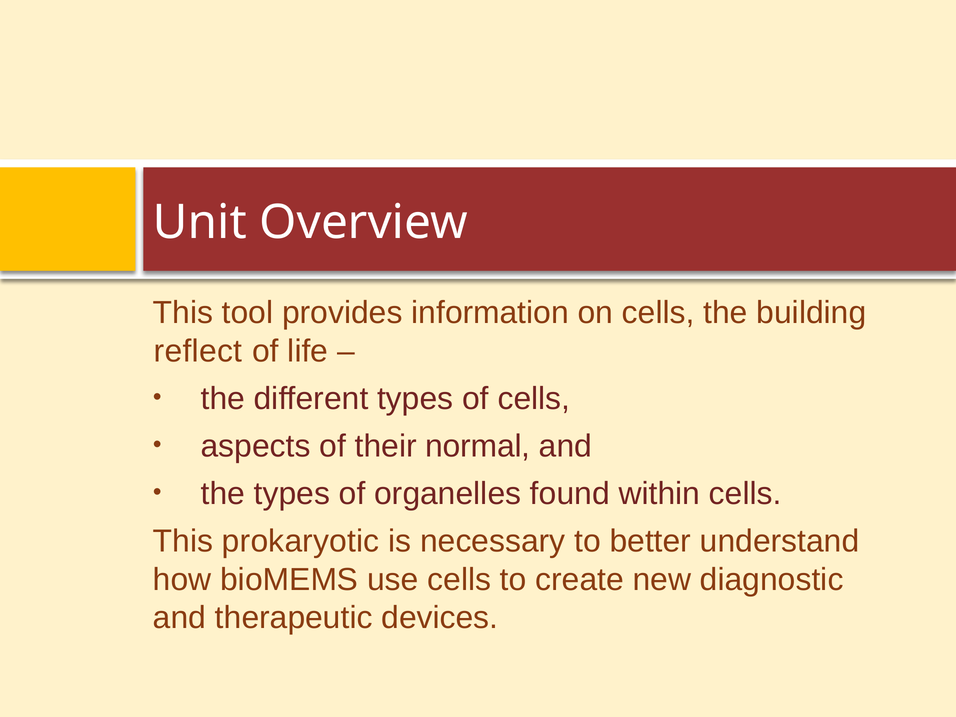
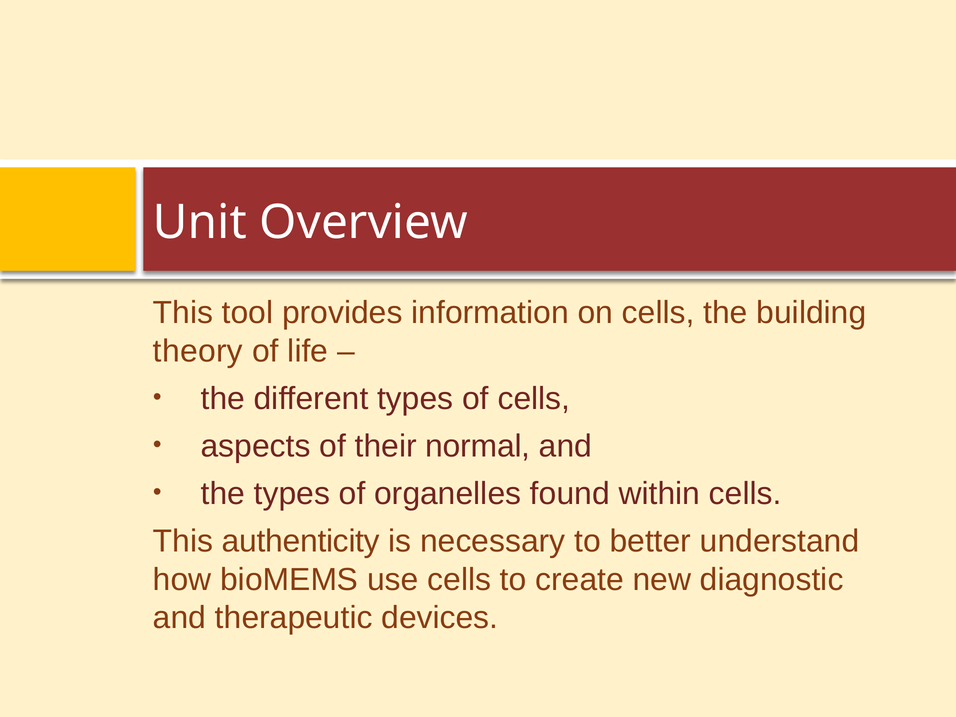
reflect: reflect -> theory
prokaryotic: prokaryotic -> authenticity
